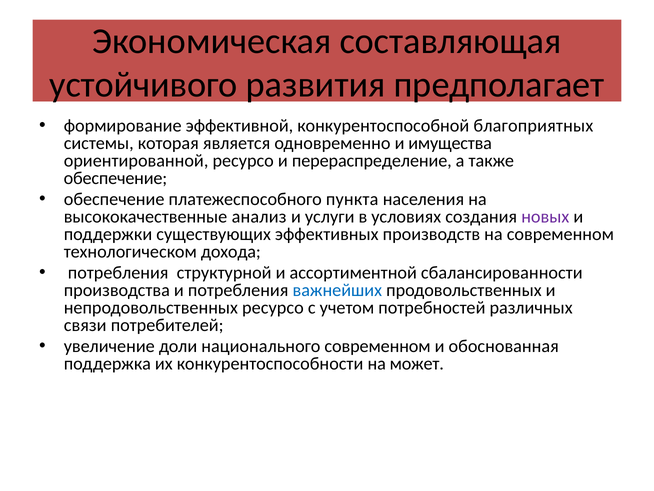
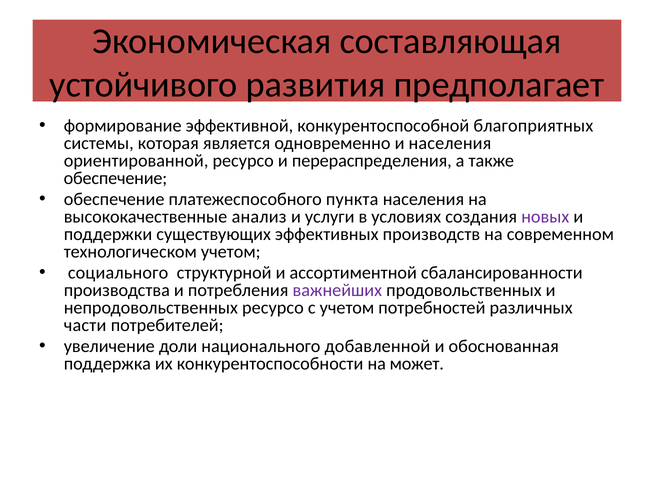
и имущества: имущества -> населения
перераспределение: перераспределение -> перераспределения
технологическом дохода: дохода -> учетом
потребления at (118, 273): потребления -> социального
важнейших colour: blue -> purple
связи: связи -> части
национального современном: современном -> добавленной
